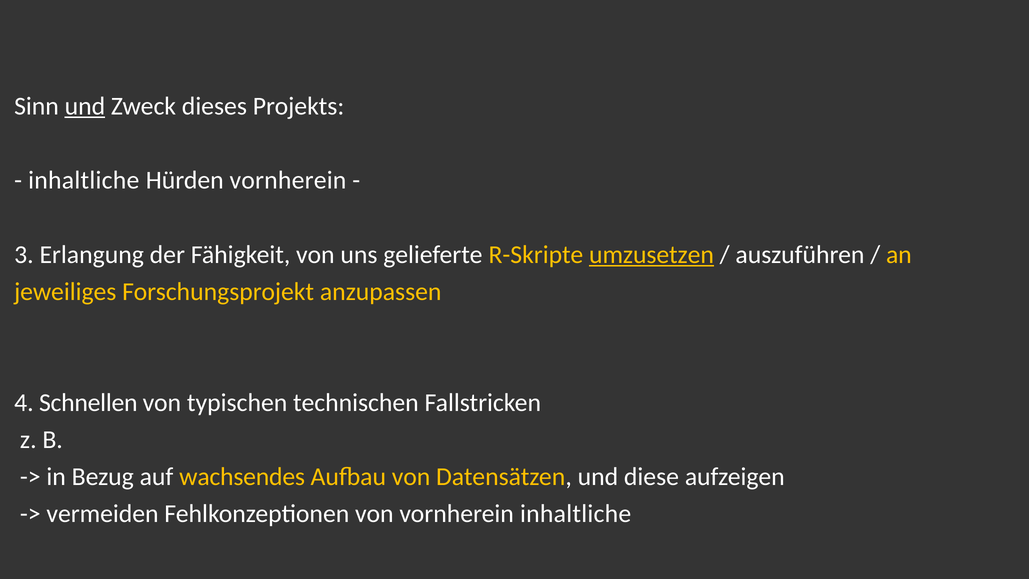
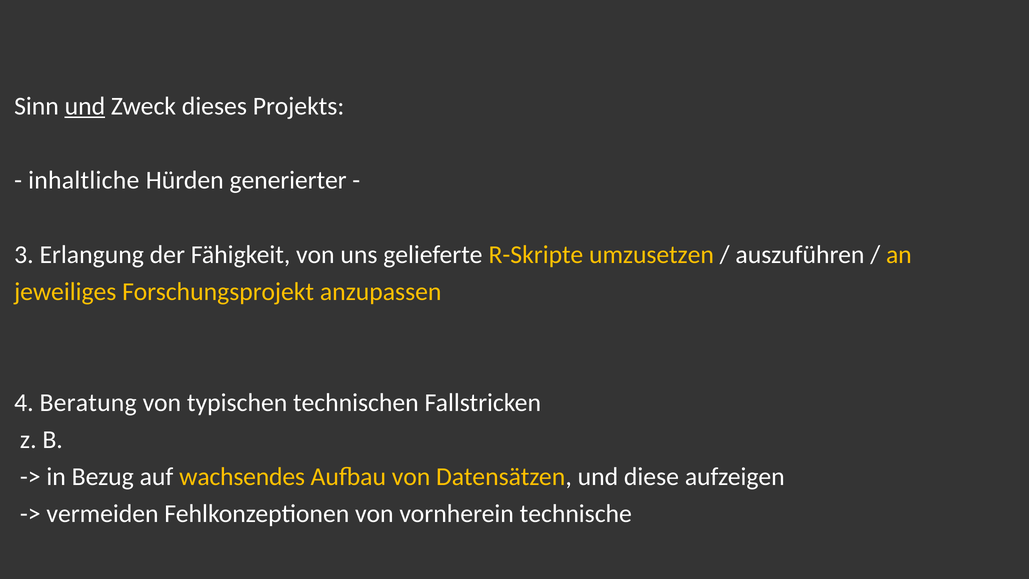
Hürden vornherein: vornherein -> generierter
umzusetzen underline: present -> none
Schnellen: Schnellen -> Beratung
vornherein inhaltliche: inhaltliche -> technische
